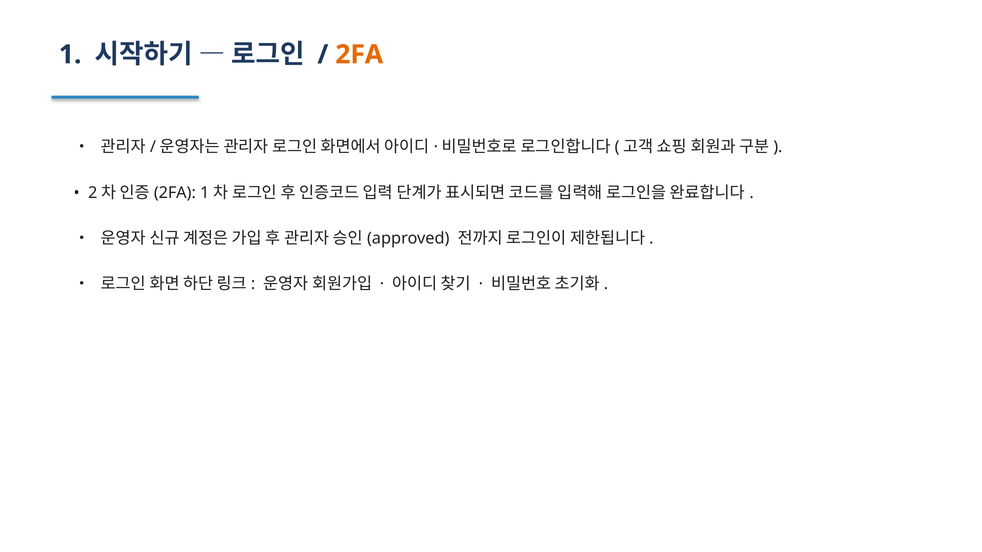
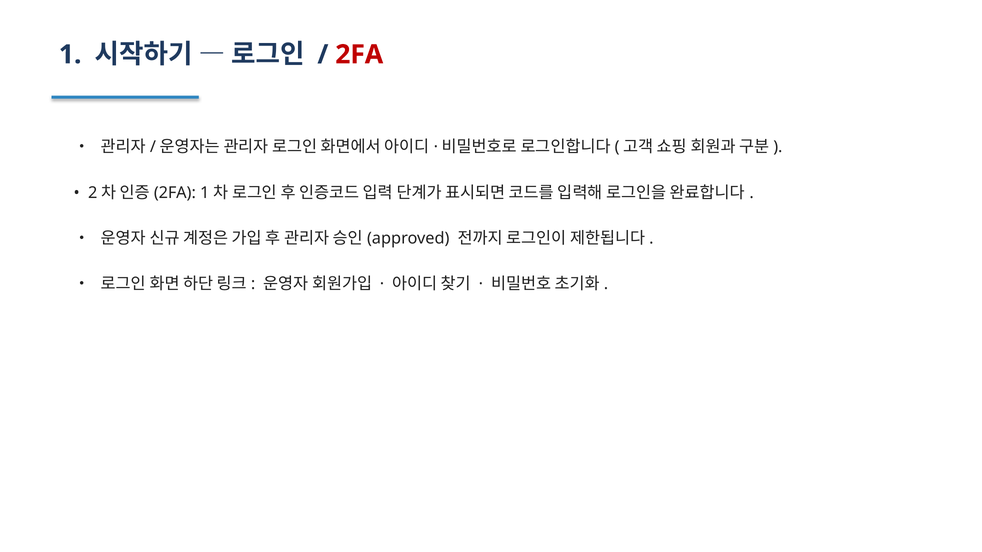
2FA colour: orange -> red
